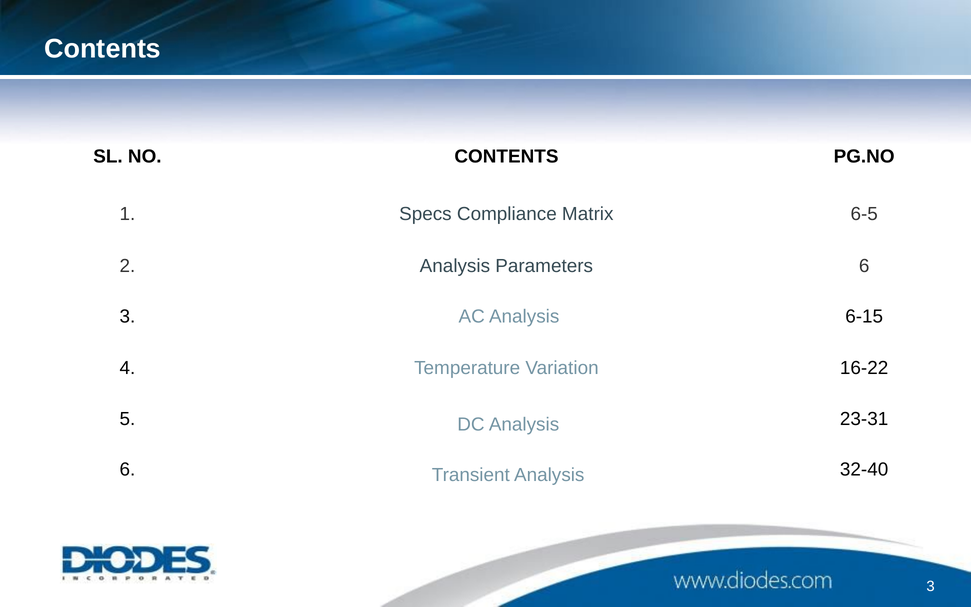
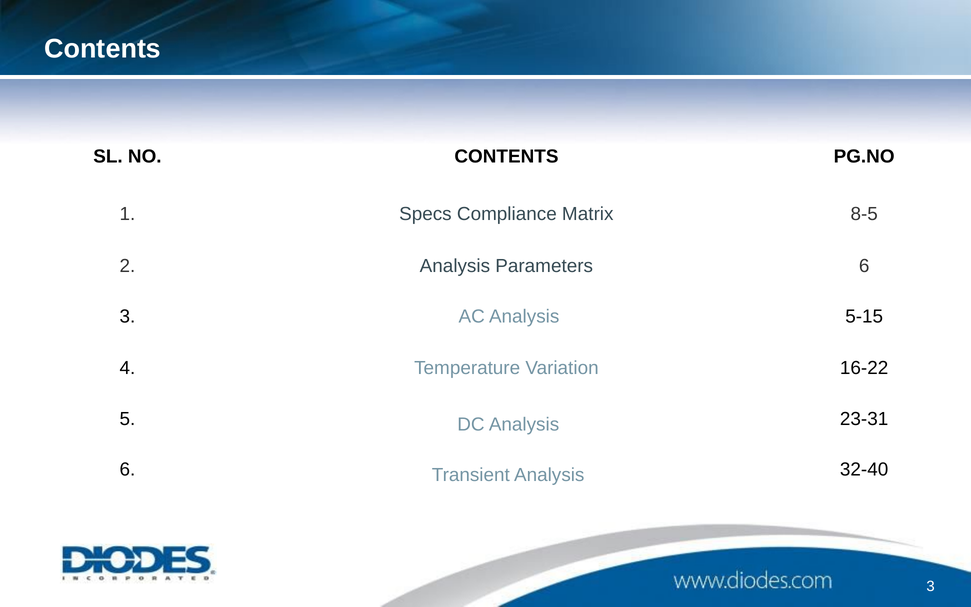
6-5: 6-5 -> 8-5
6-15: 6-15 -> 5-15
